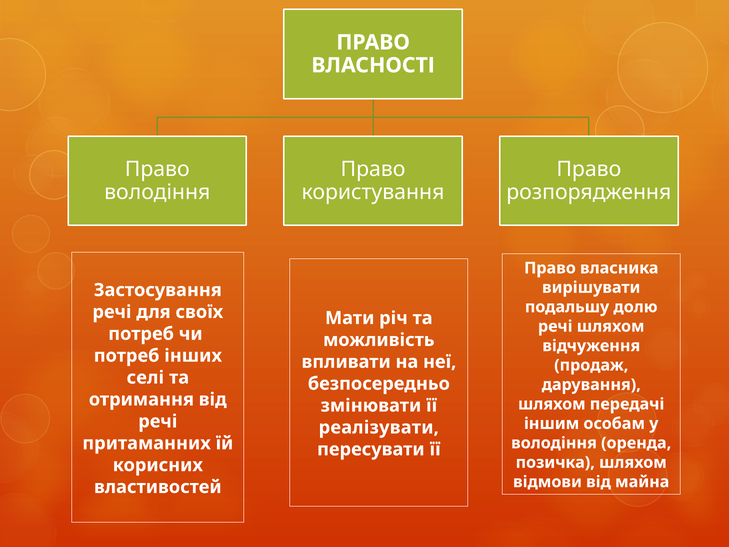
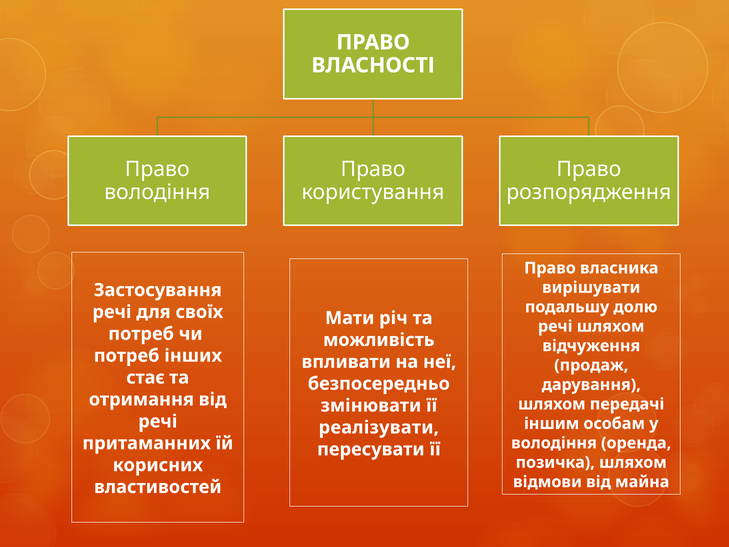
селі: селі -> стає
